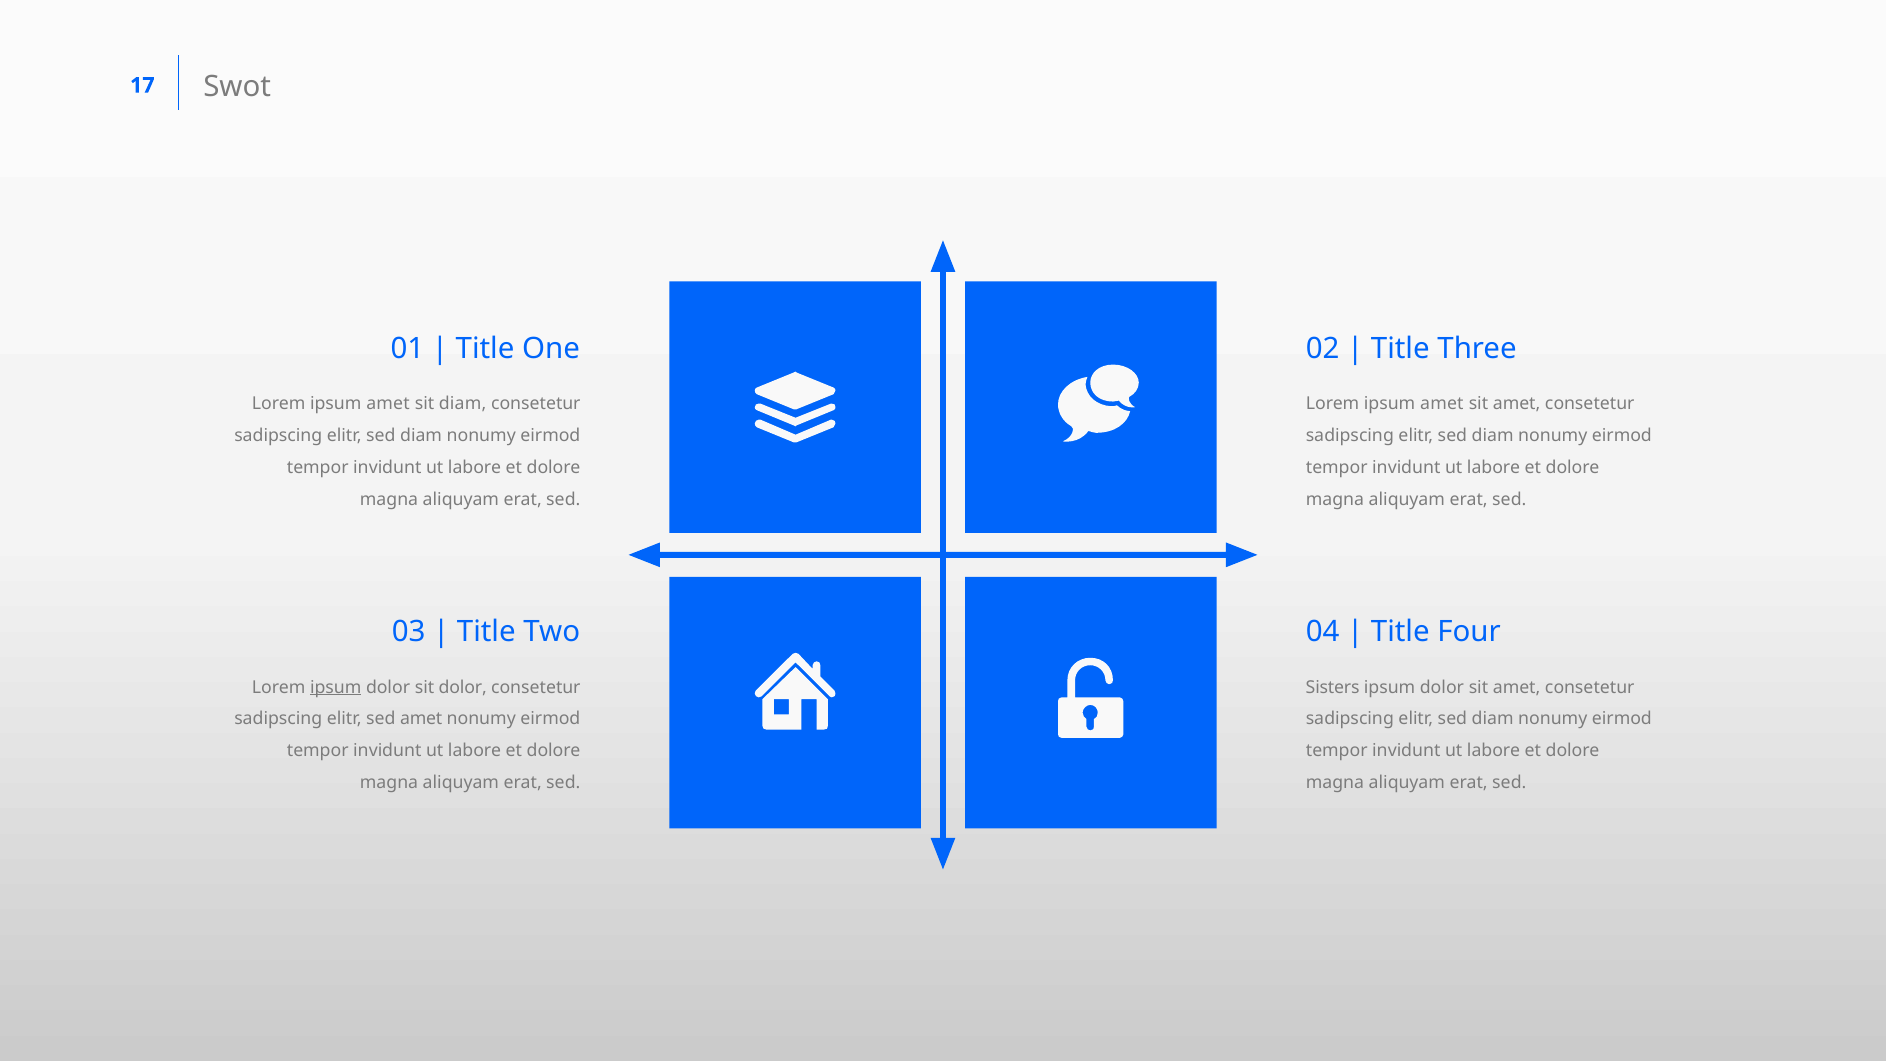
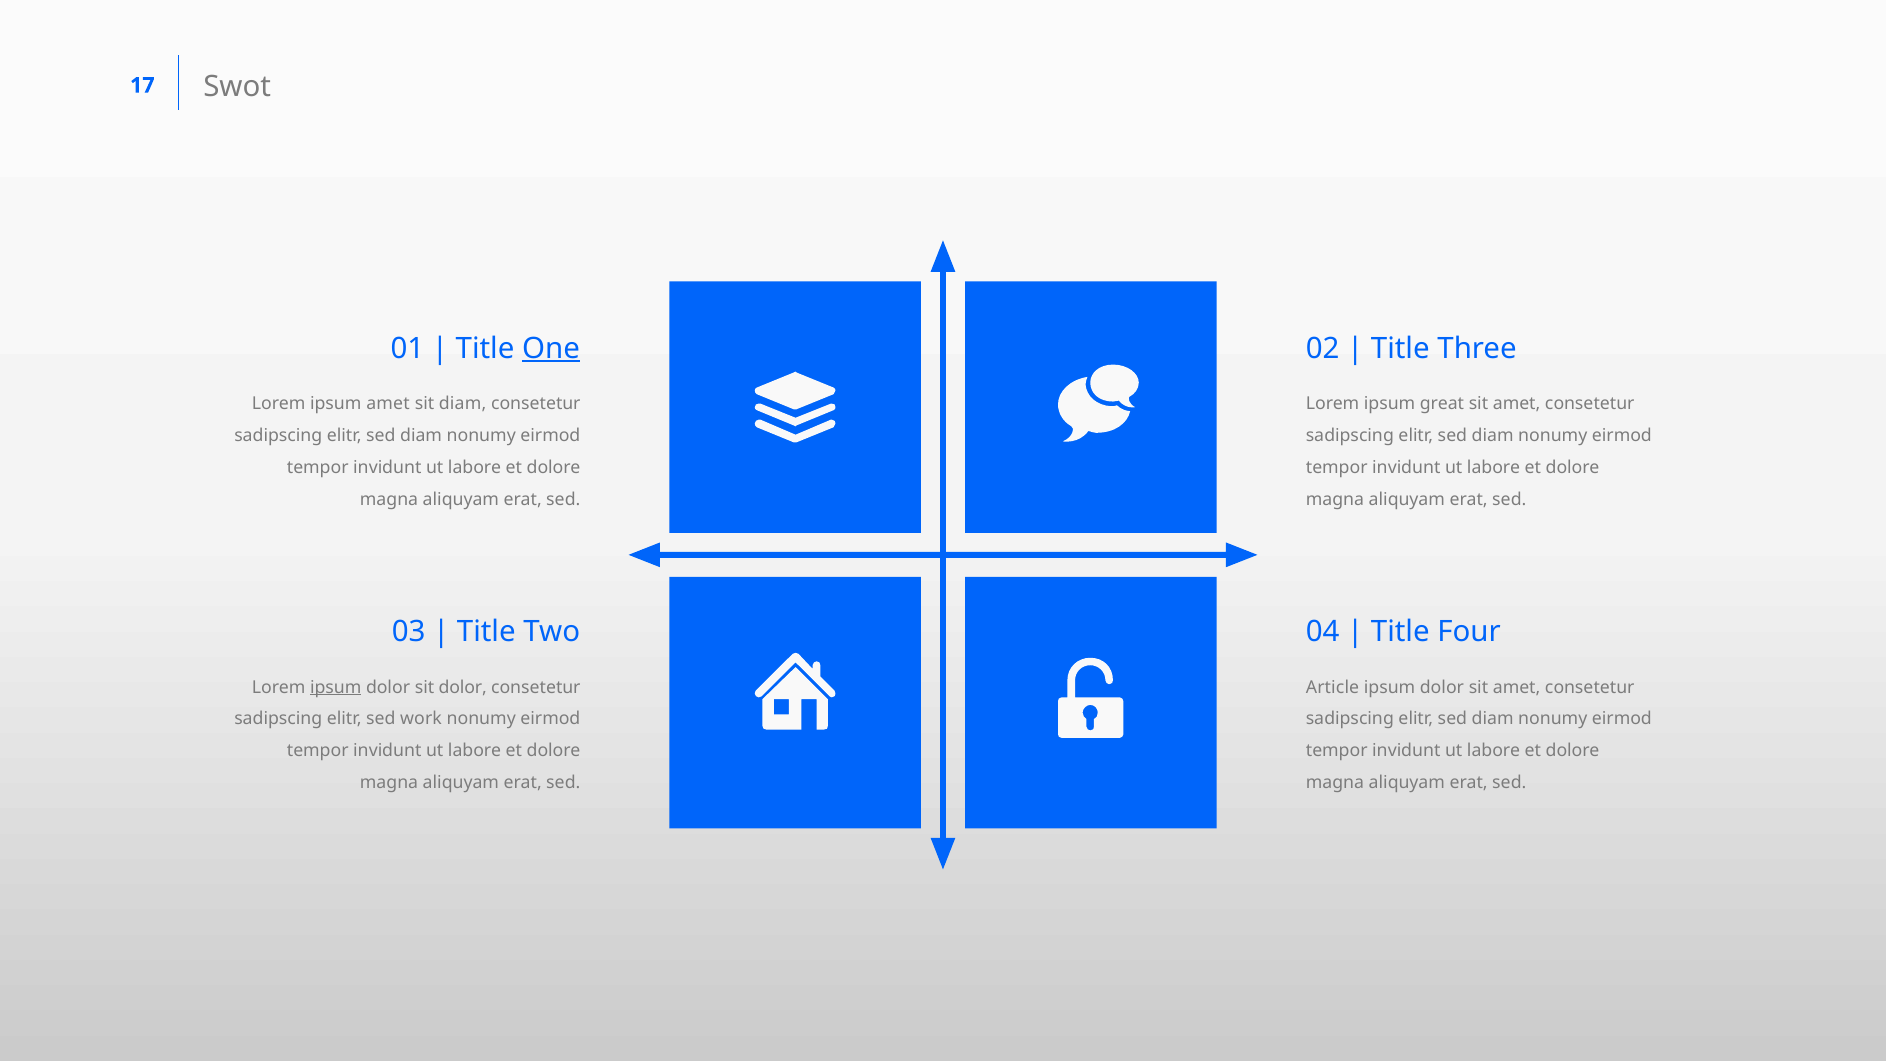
One underline: none -> present
amet at (1442, 404): amet -> great
Sisters: Sisters -> Article
sed amet: amet -> work
